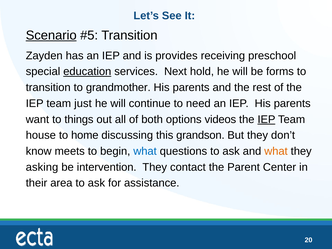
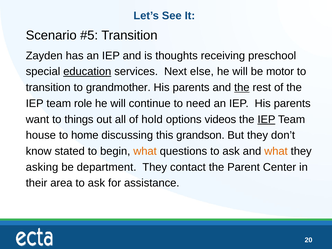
Scenario underline: present -> none
provides: provides -> thoughts
hold: hold -> else
forms: forms -> motor
the at (242, 87) underline: none -> present
just: just -> role
both: both -> hold
meets: meets -> stated
what at (145, 151) colour: blue -> orange
intervention: intervention -> department
